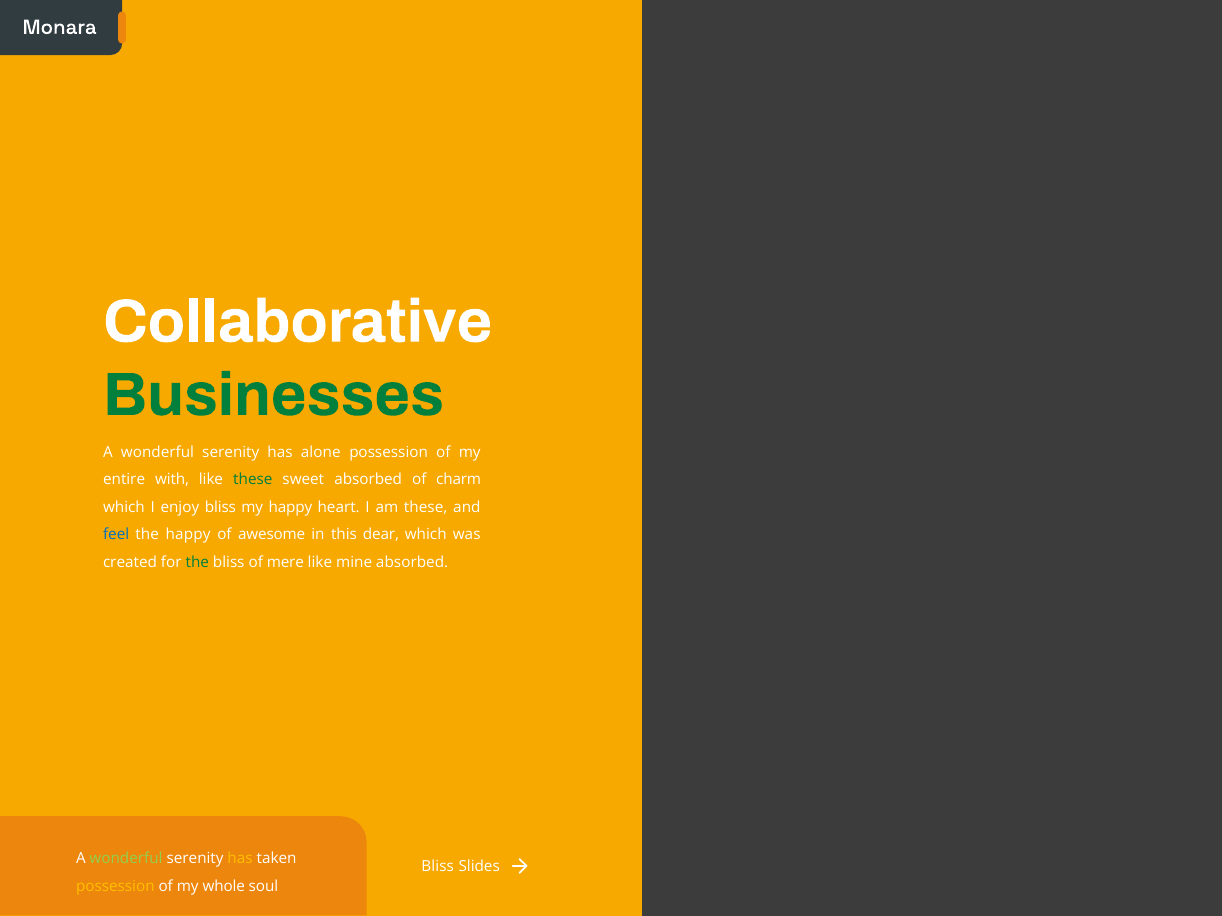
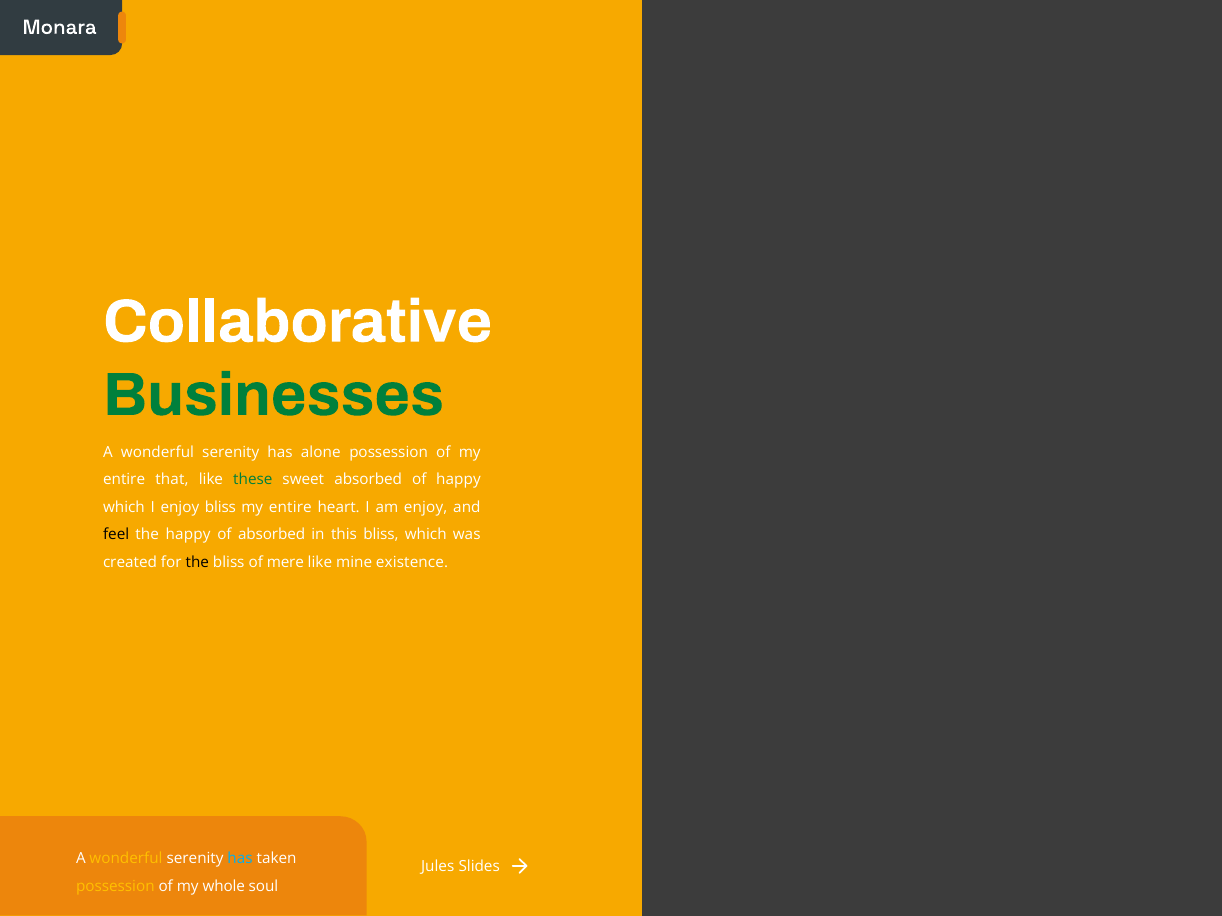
with: with -> that
of charm: charm -> happy
happy at (290, 508): happy -> entire
am these: these -> enjoy
feel colour: blue -> black
of awesome: awesome -> absorbed
this dear: dear -> bliss
the at (197, 563) colour: green -> black
mine absorbed: absorbed -> existence
wonderful at (126, 859) colour: light green -> yellow
has at (240, 859) colour: yellow -> light blue
Bliss at (438, 867): Bliss -> Jules
